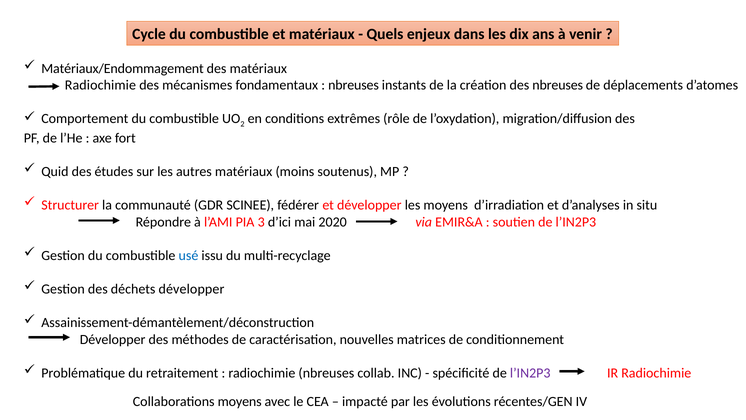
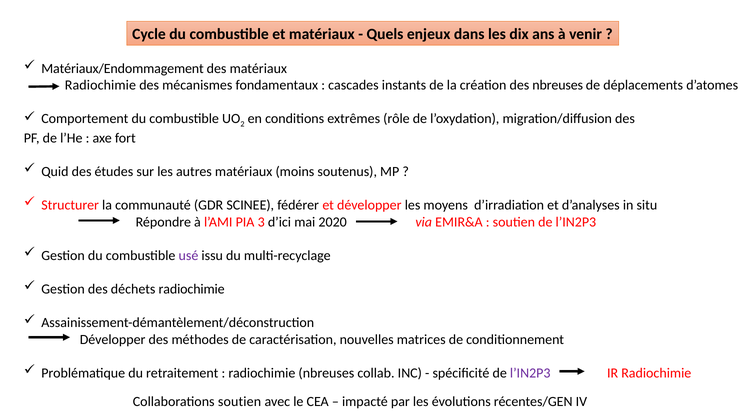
nbreuses at (354, 85): nbreuses -> cascades
usé colour: blue -> purple
déchets développer: développer -> radiochimie
Collaborations moyens: moyens -> soutien
